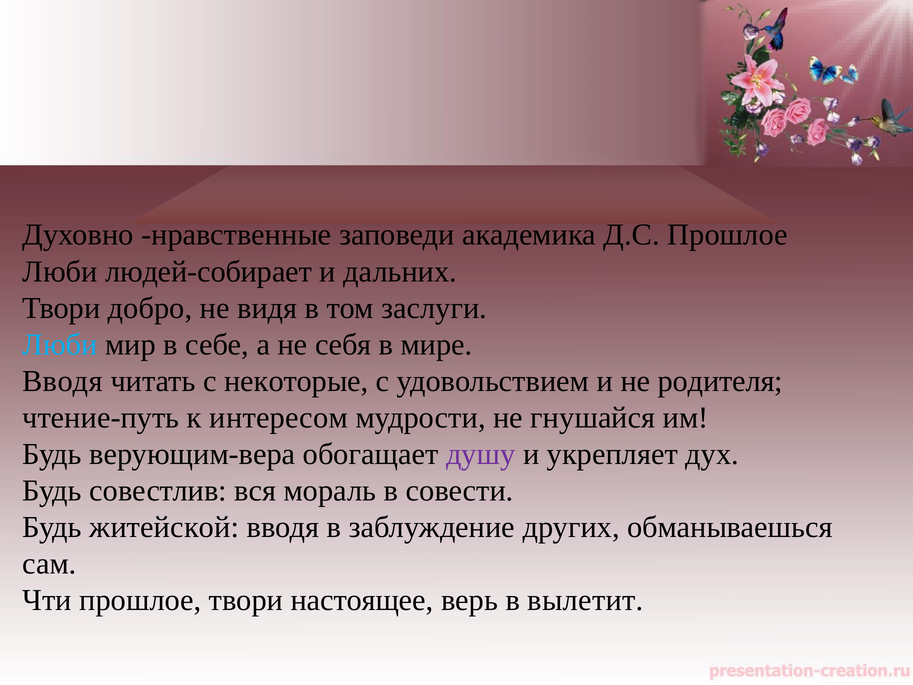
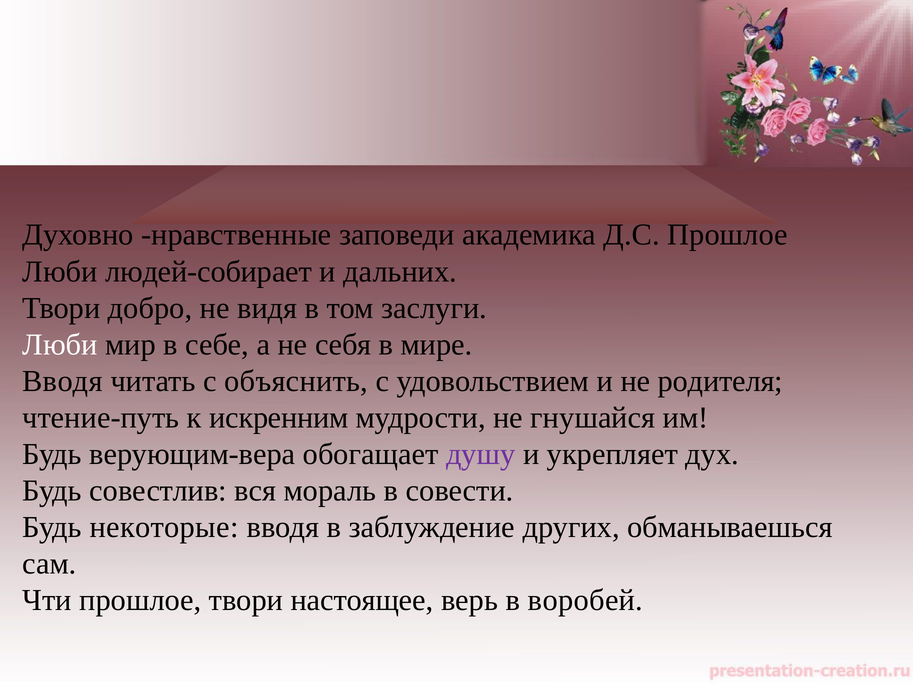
Люби at (60, 344) colour: light blue -> white
некоторые: некоторые -> объяснить
интересом: интересом -> искренним
житейской: житейской -> некоторые
вылетит: вылетит -> воробей
